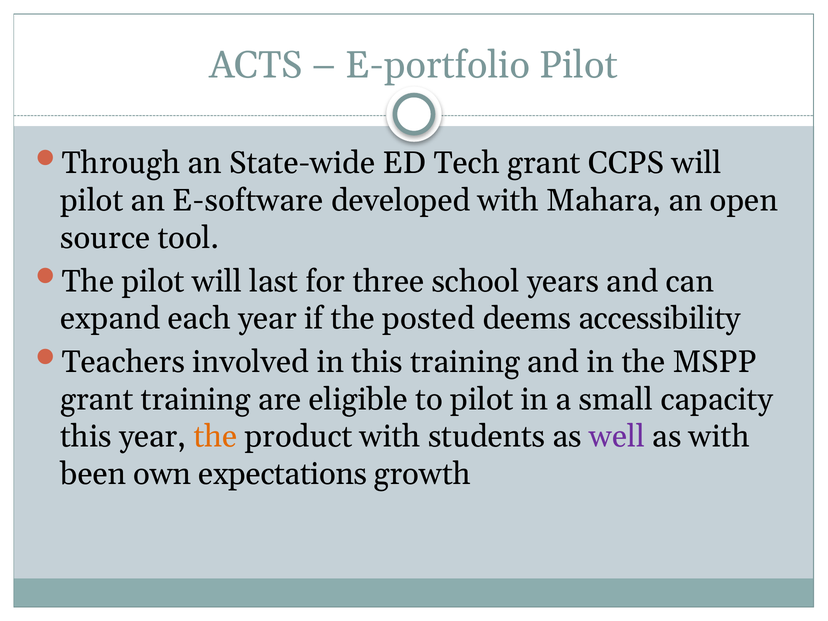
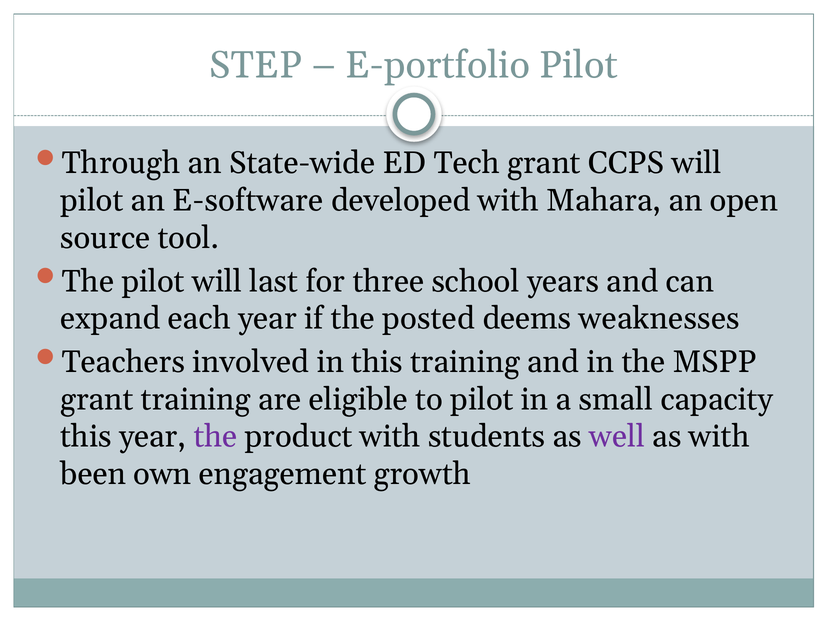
ACTS: ACTS -> STEP
accessibility: accessibility -> weaknesses
the at (215, 437) colour: orange -> purple
expectations: expectations -> engagement
